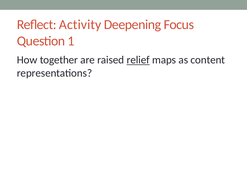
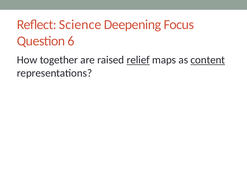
Activity: Activity -> Science
1: 1 -> 6
content underline: none -> present
